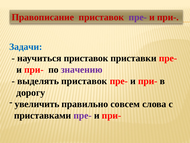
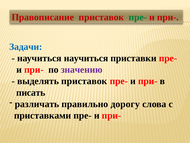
пре- at (138, 17) colour: purple -> green
научиться приставок: приставок -> научиться
дорогу: дорогу -> писать
увеличить: увеличить -> различать
совсем: совсем -> дорогу
пре- at (83, 115) colour: purple -> black
